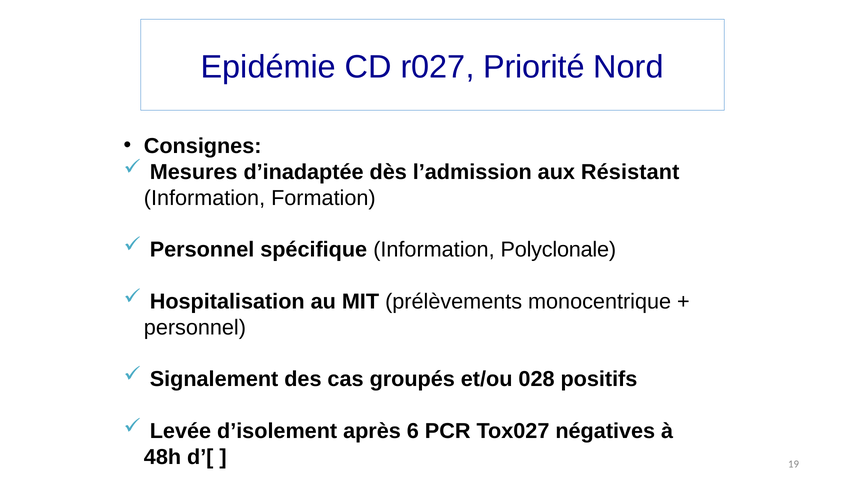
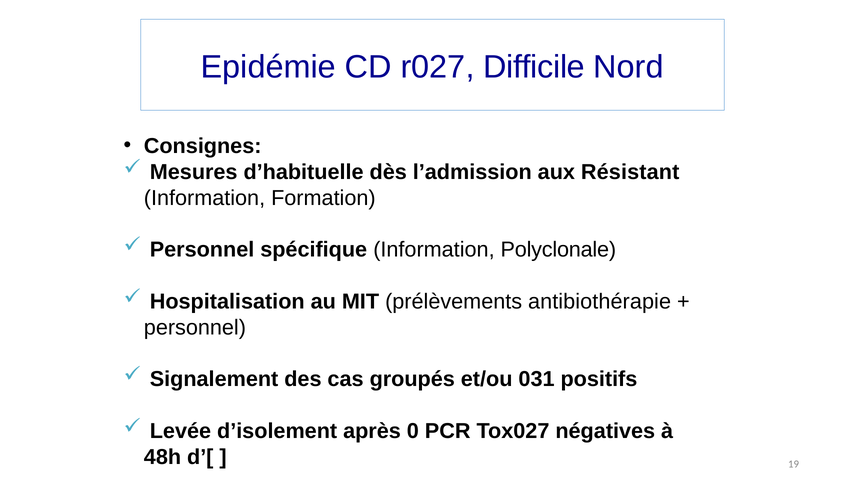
Priorité: Priorité -> Difficile
d’inadaptée: d’inadaptée -> d’habituelle
monocentrique: monocentrique -> antibiothérapie
028: 028 -> 031
6: 6 -> 0
